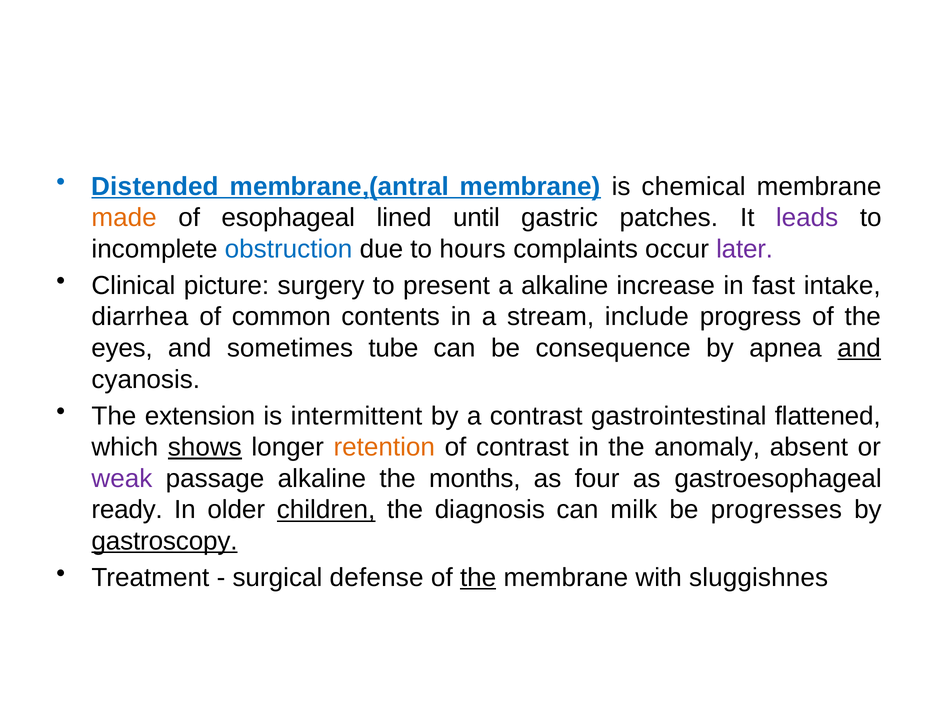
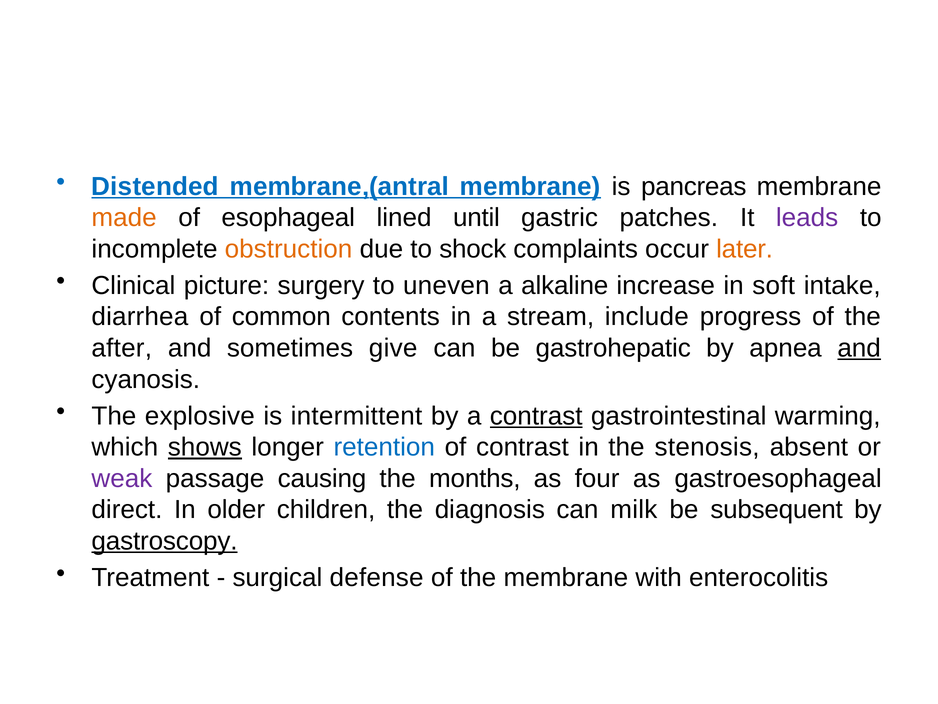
chemical: chemical -> pancreas
obstruction colour: blue -> orange
hours: hours -> shock
later colour: purple -> orange
present: present -> uneven
fast: fast -> soft
eyes: eyes -> after
tube: tube -> give
consequence: consequence -> gastrohepatic
extension: extension -> explosive
contrast at (536, 416) underline: none -> present
flattened: flattened -> warming
retention colour: orange -> blue
anomaly: anomaly -> stenosis
passage alkaline: alkaline -> causing
ready: ready -> direct
children underline: present -> none
progresses: progresses -> subsequent
the at (478, 577) underline: present -> none
sluggishnes: sluggishnes -> enterocolitis
